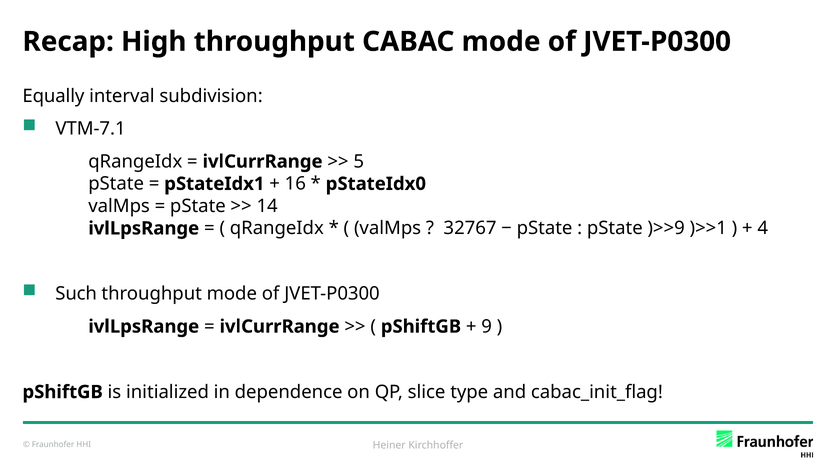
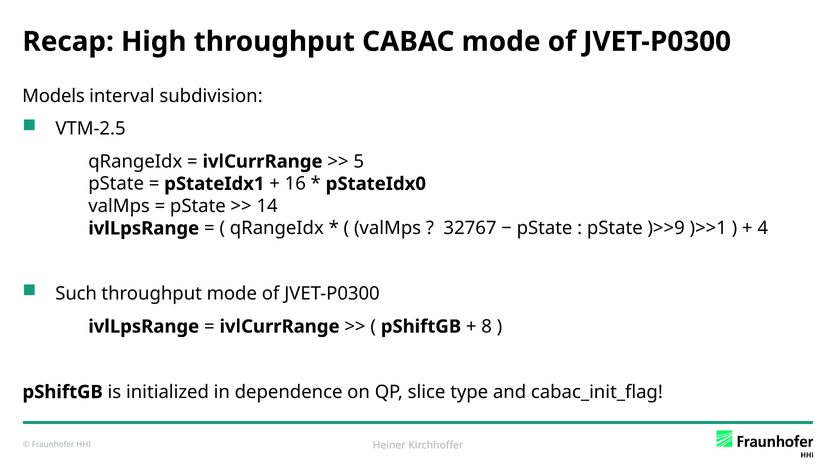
Equally: Equally -> Models
VTM-7.1: VTM-7.1 -> VTM-2.5
9: 9 -> 8
